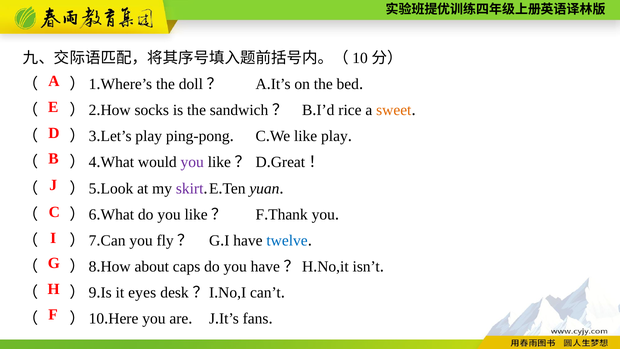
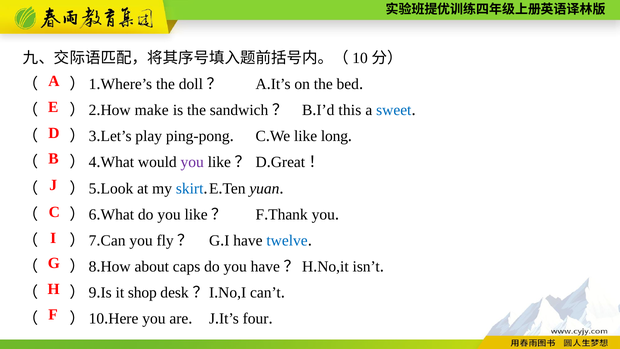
socks: socks -> make
rice: rice -> this
sweet colour: orange -> blue
like play: play -> long
skirt colour: purple -> blue
eyes: eyes -> shop
fans: fans -> four
